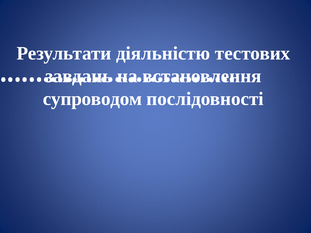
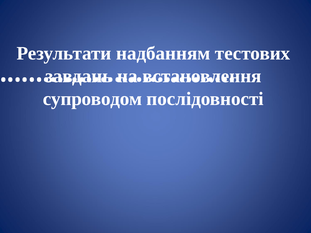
діяльністю: діяльністю -> надбанням
